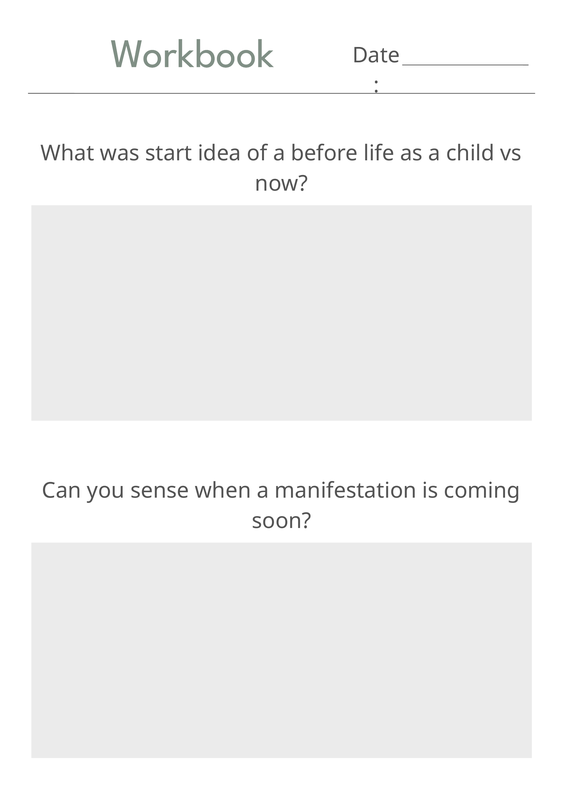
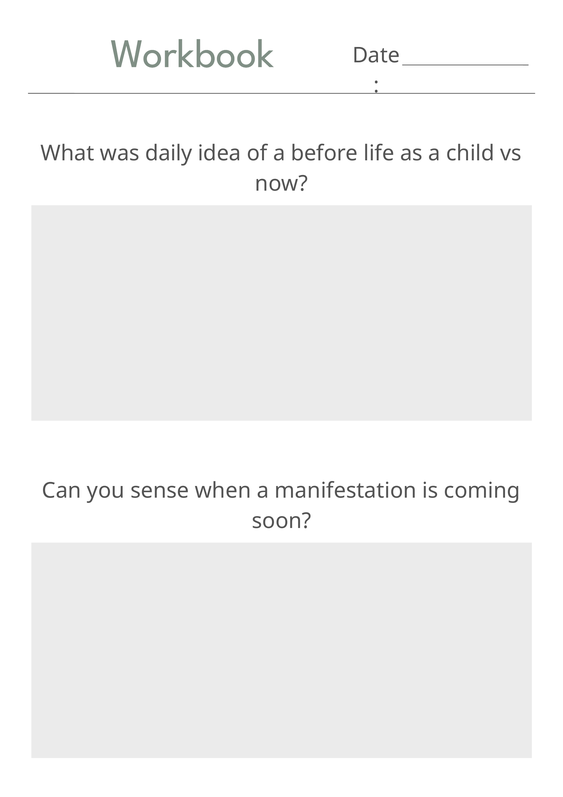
start: start -> daily
